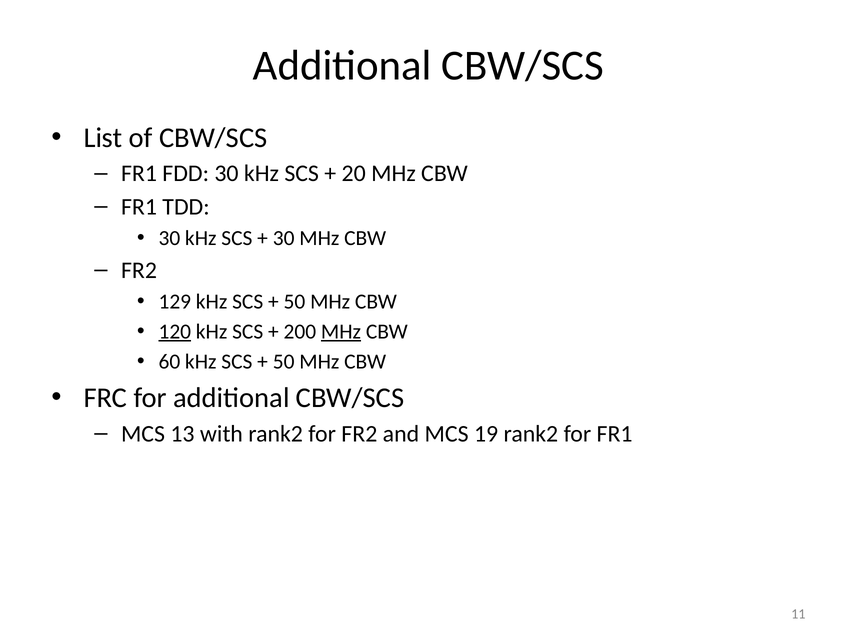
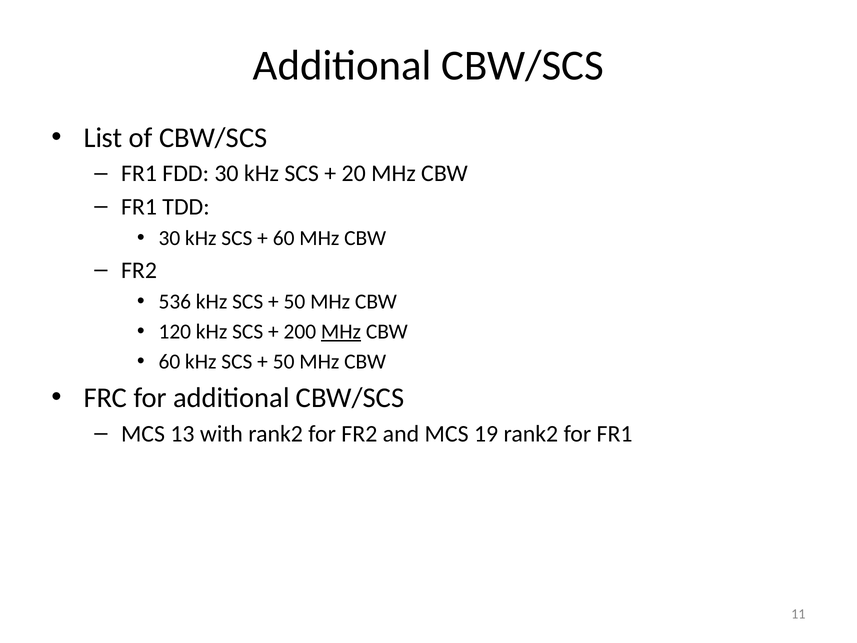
30 at (284, 238): 30 -> 60
129: 129 -> 536
120 underline: present -> none
